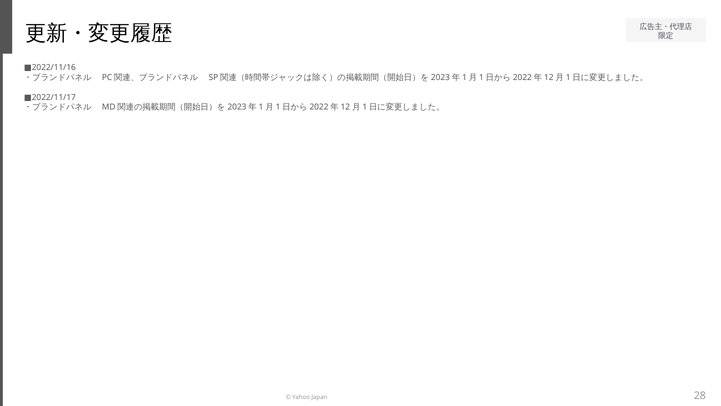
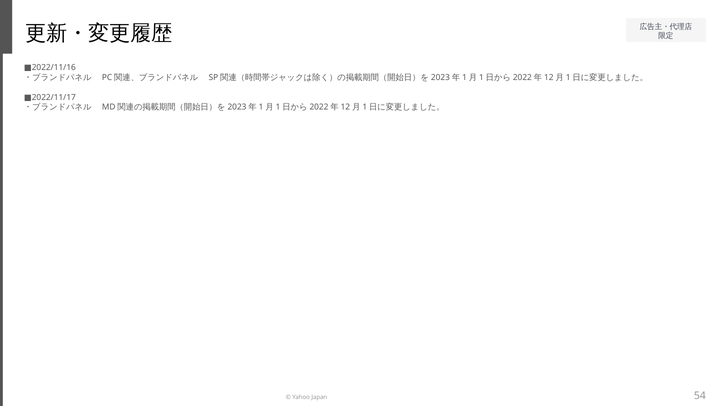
28: 28 -> 54
